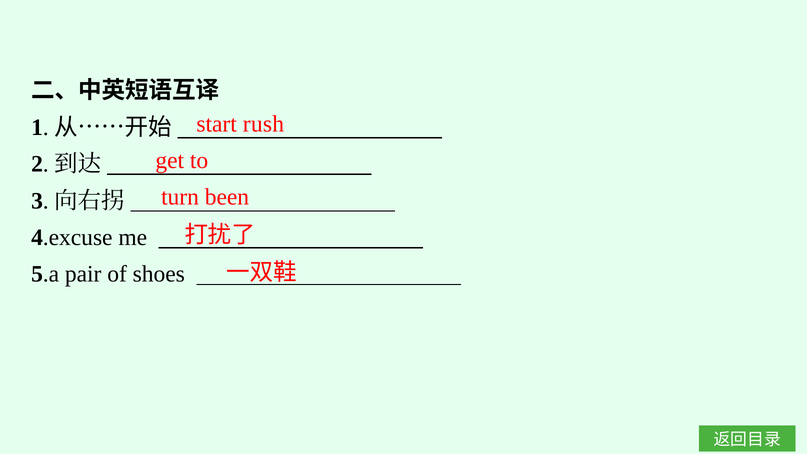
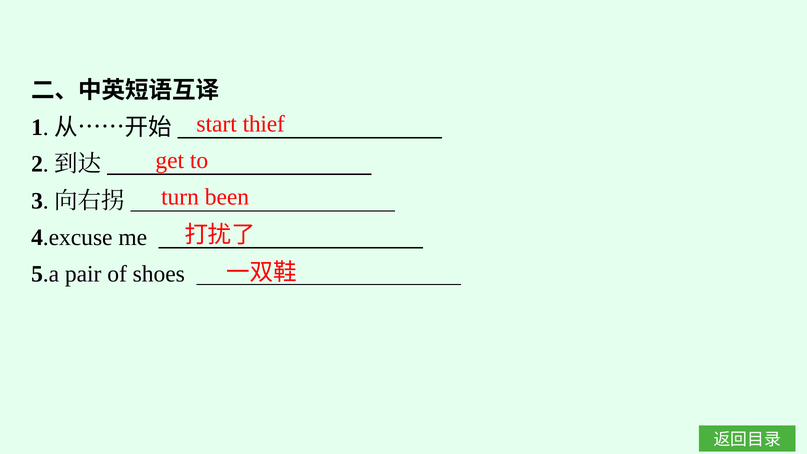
rush: rush -> thief
